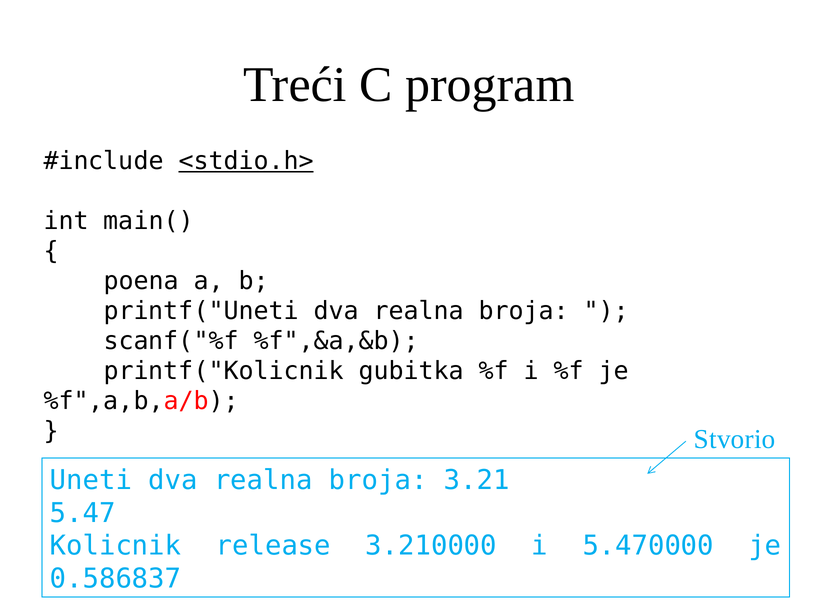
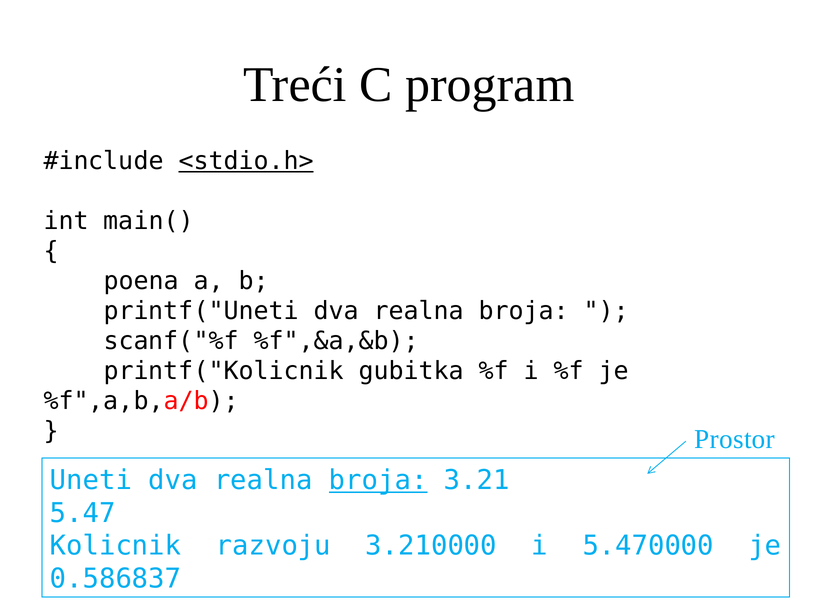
Stvorio: Stvorio -> Prostor
broja at (378, 480) underline: none -> present
release: release -> razvoju
